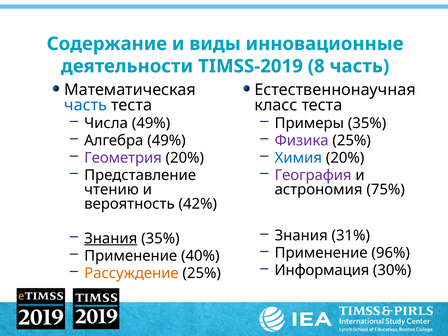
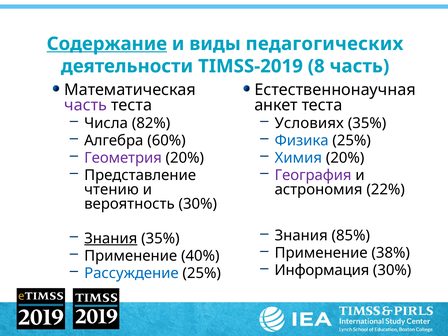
Содержание underline: none -> present
инновационные: инновационные -> педагогических
часть at (86, 105) colour: blue -> purple
класс: класс -> анкет
Числа 49%: 49% -> 82%
Примеры: Примеры -> Условиях
Алгебра 49%: 49% -> 60%
Физика colour: purple -> blue
75%: 75% -> 22%
вероятность 42%: 42% -> 30%
31%: 31% -> 85%
96%: 96% -> 38%
Рассуждение colour: orange -> blue
